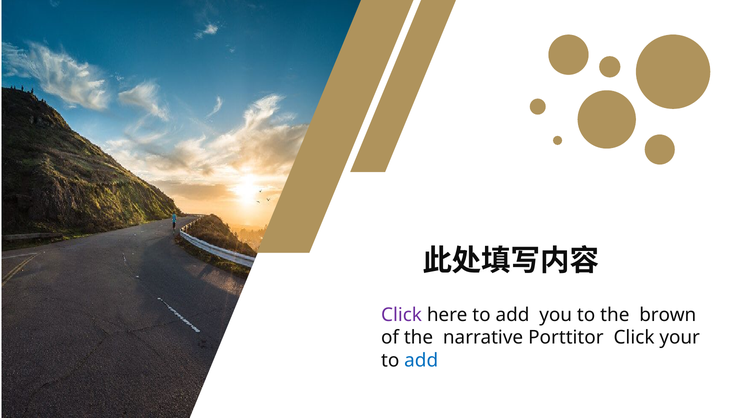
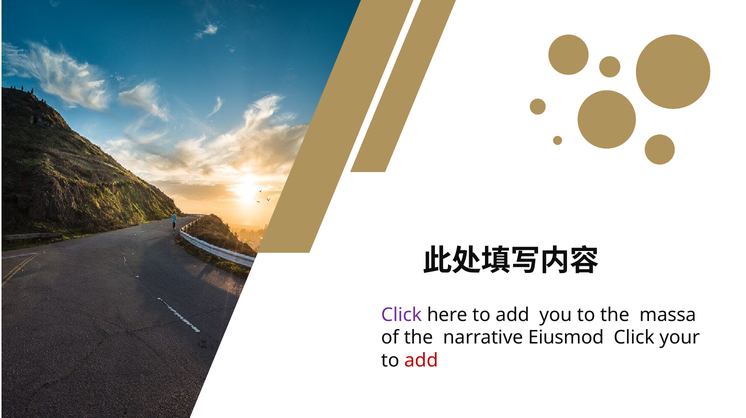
brown: brown -> massa
Porttitor: Porttitor -> Eiusmod
add at (421, 360) colour: blue -> red
